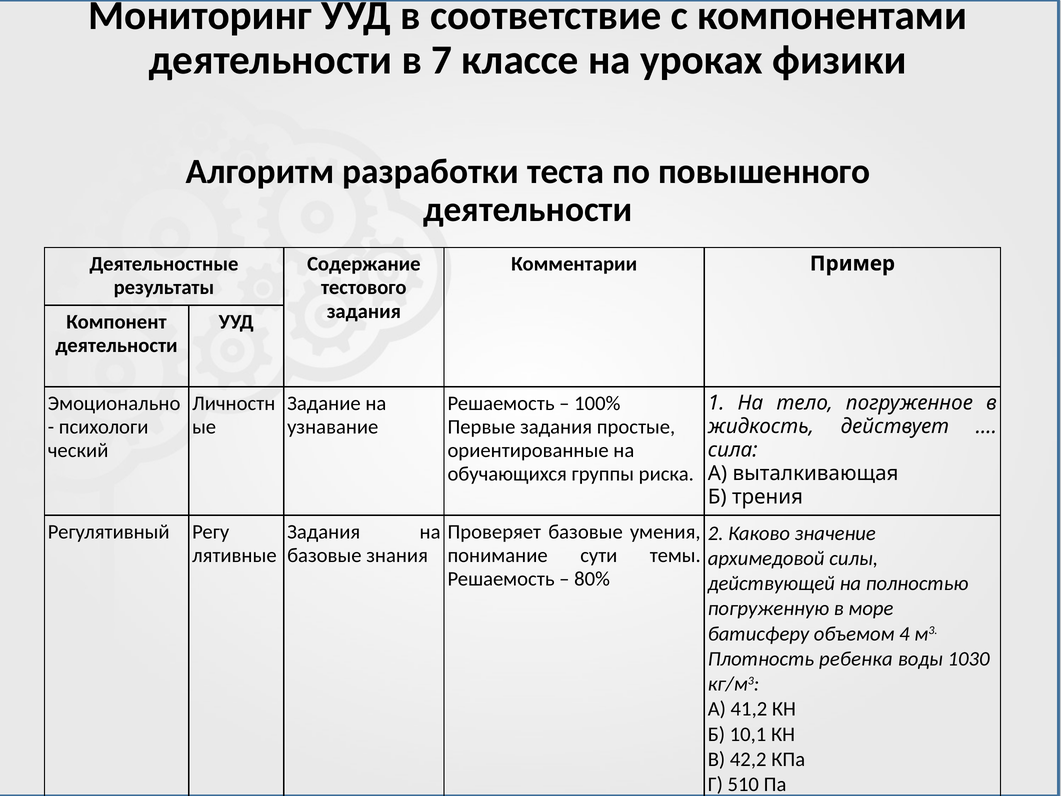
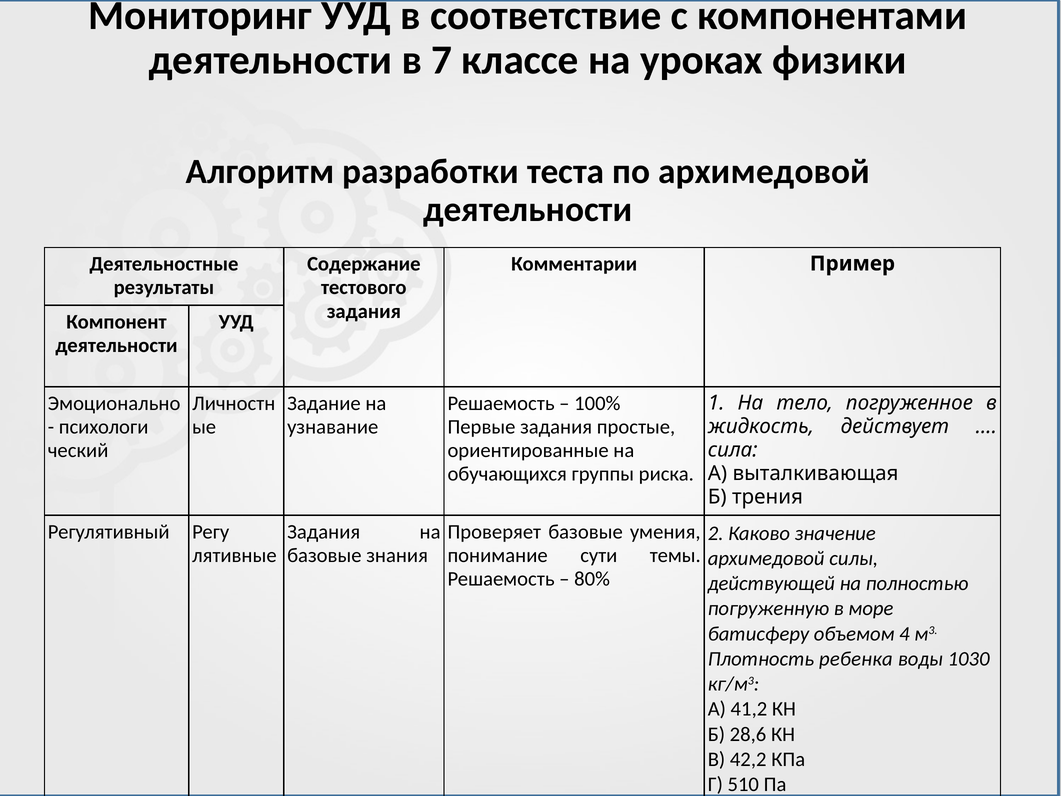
по повышенного: повышенного -> архимедовой
10,1: 10,1 -> 28,6
